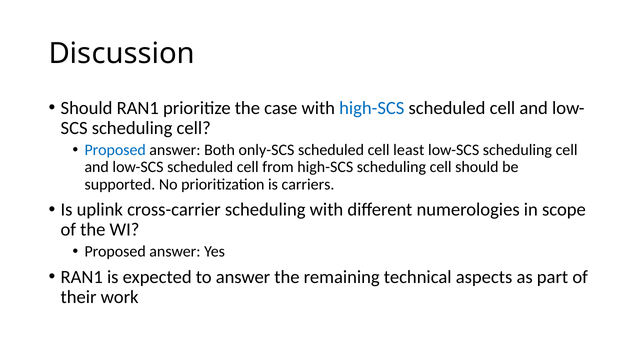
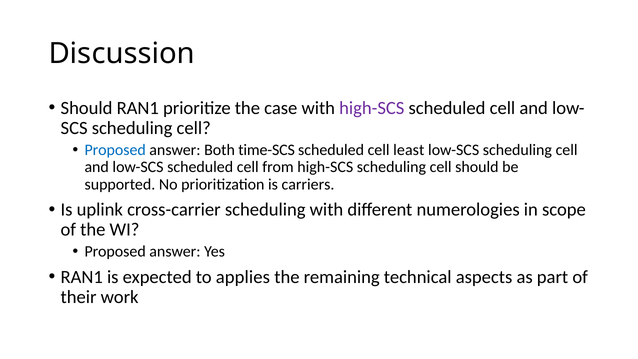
high-SCS at (372, 108) colour: blue -> purple
only-SCS: only-SCS -> time-SCS
to answer: answer -> applies
